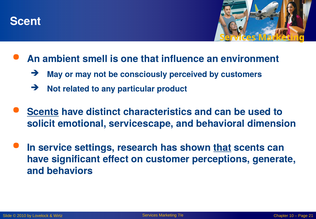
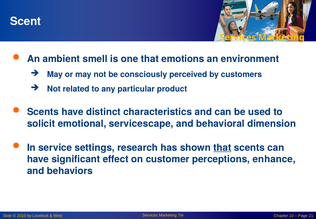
influence: influence -> emotions
Scents at (43, 112) underline: present -> none
generate: generate -> enhance
